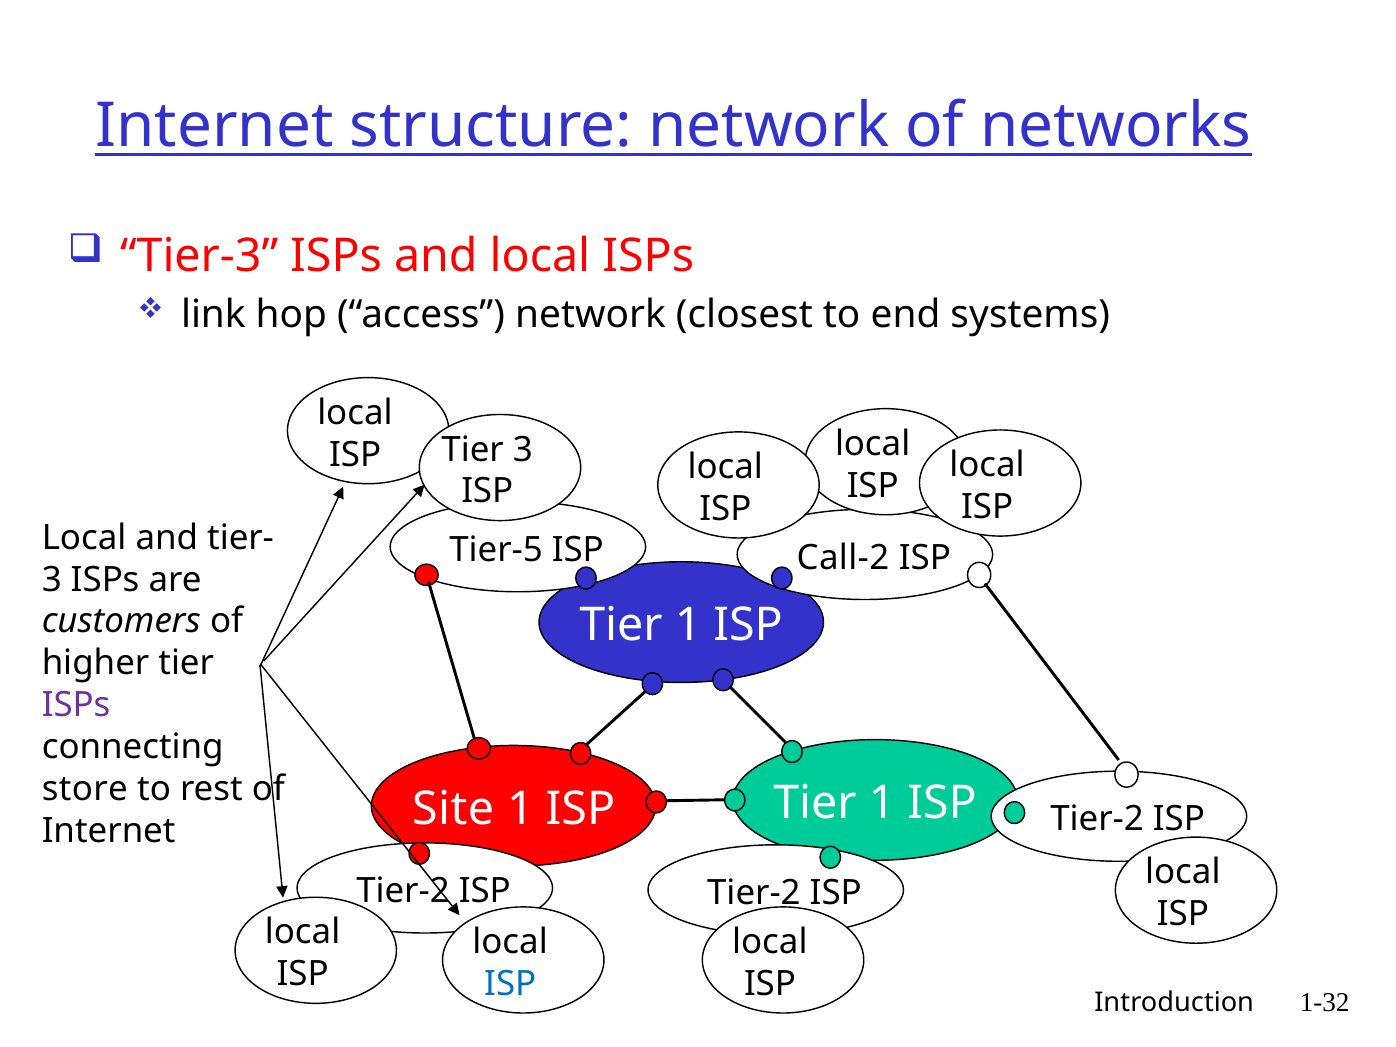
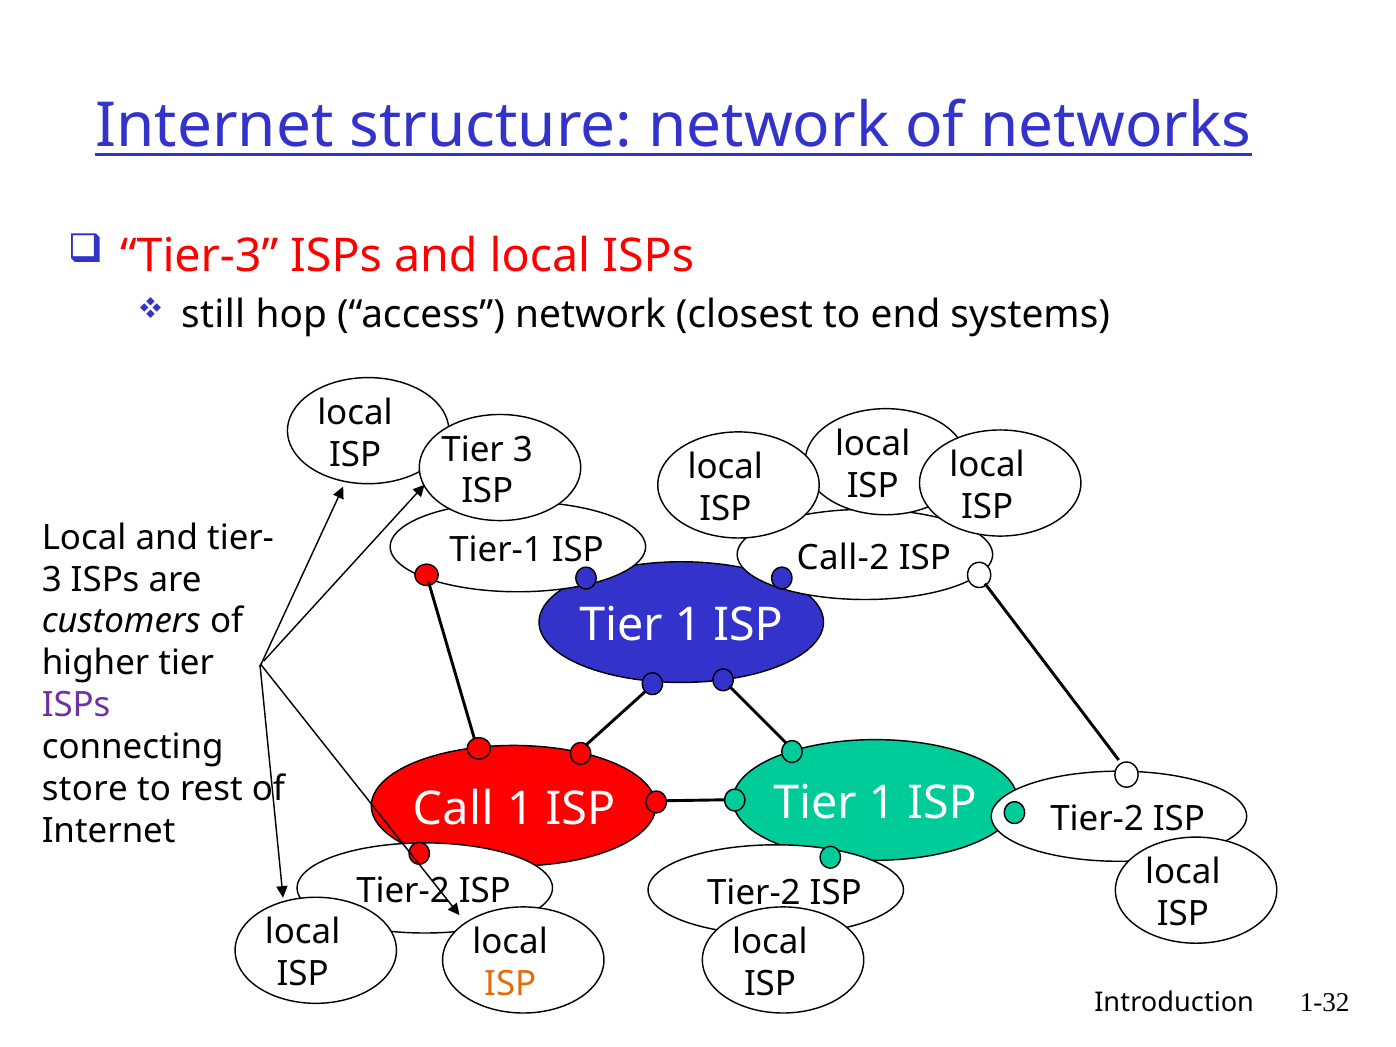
link: link -> still
Tier-5: Tier-5 -> Tier-1
Site: Site -> Call
ISP at (510, 984) colour: blue -> orange
